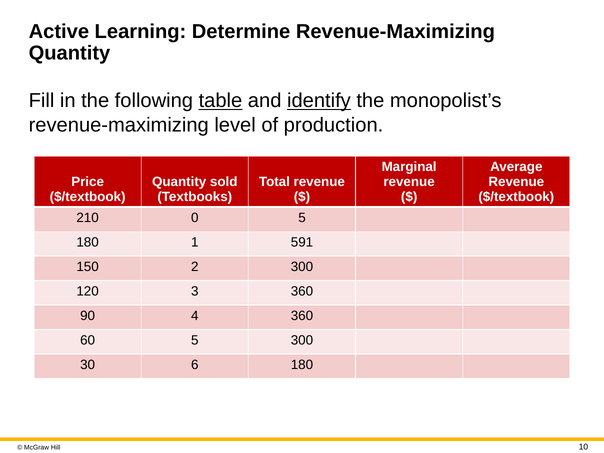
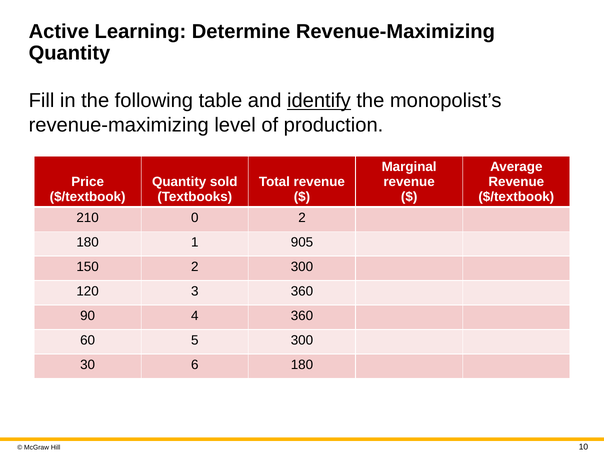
table underline: present -> none
0 5: 5 -> 2
591: 591 -> 905
